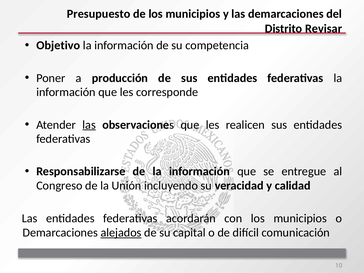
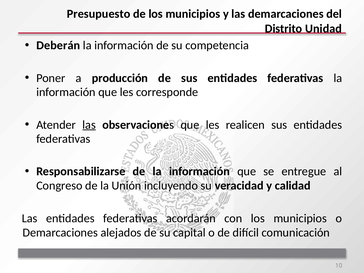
Revisar: Revisar -> Unidad
Objetivo: Objetivo -> Deberán
alejados underline: present -> none
